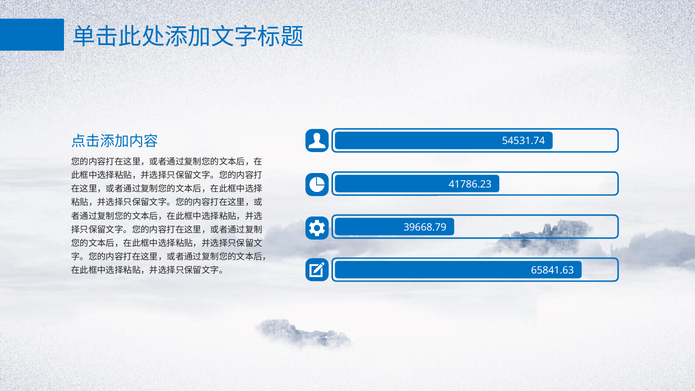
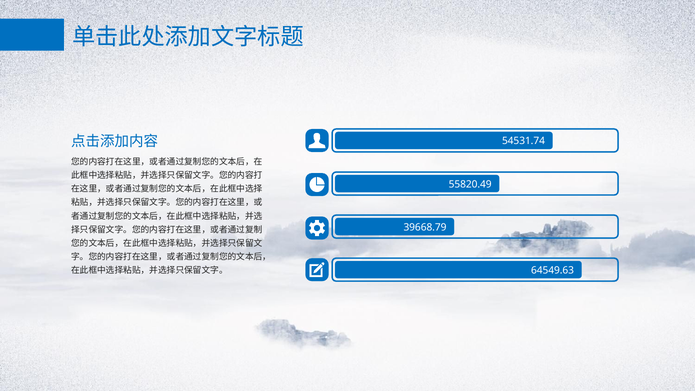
41786.23: 41786.23 -> 55820.49
65841.63: 65841.63 -> 64549.63
